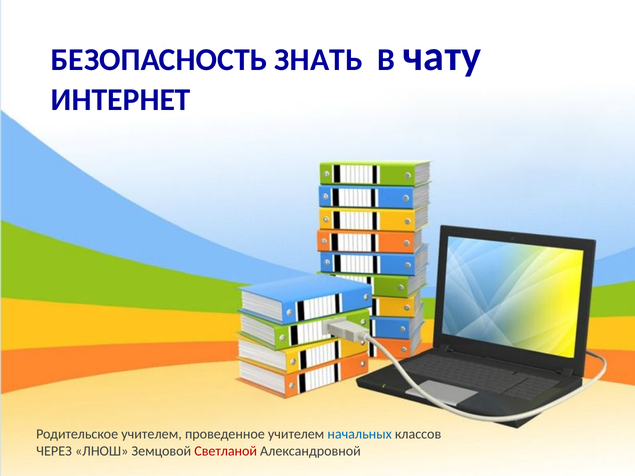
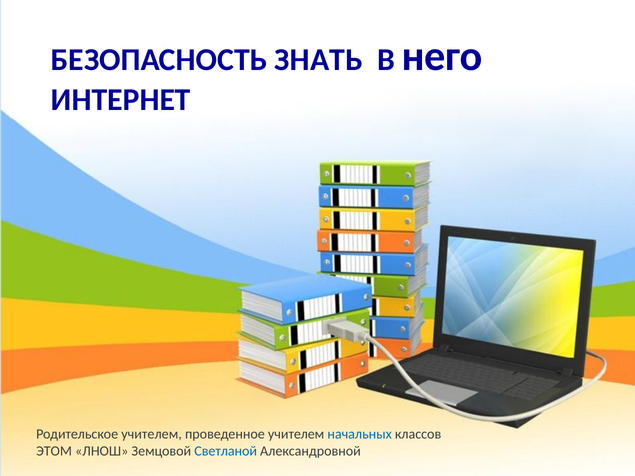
чату: чату -> него
ЧЕРЕЗ: ЧЕРЕЗ -> ЭТОМ
Светланой colour: red -> blue
